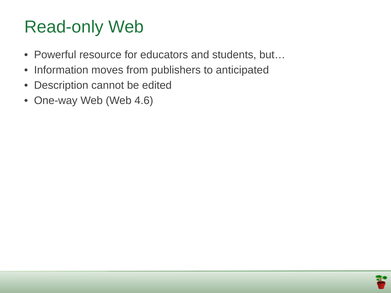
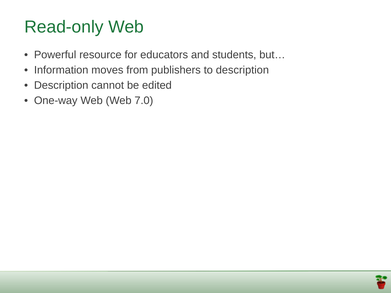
to anticipated: anticipated -> description
4.6: 4.6 -> 7.0
